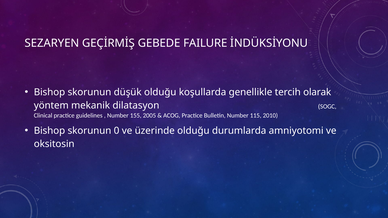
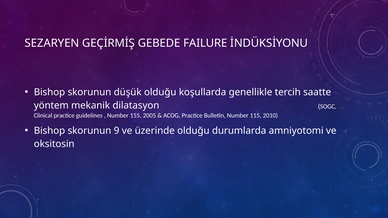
olarak: olarak -> saatte
0: 0 -> 9
